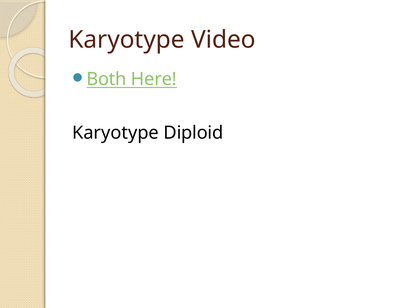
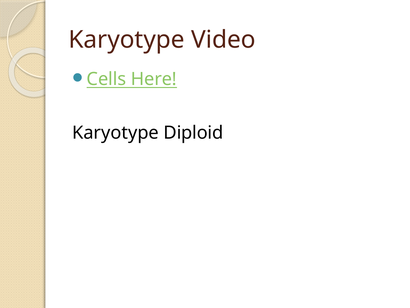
Both: Both -> Cells
